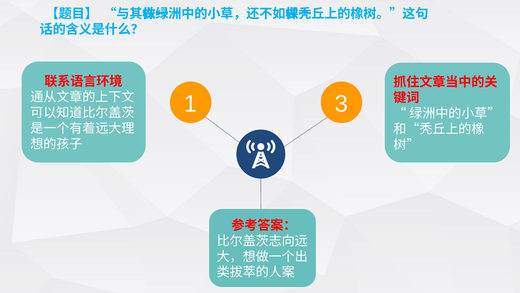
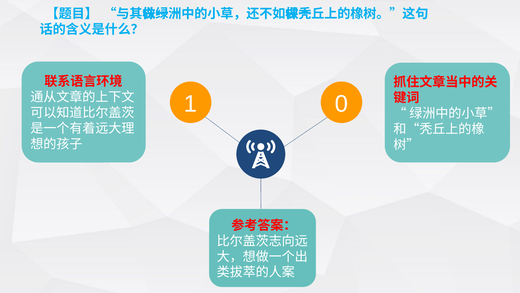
3: 3 -> 0
